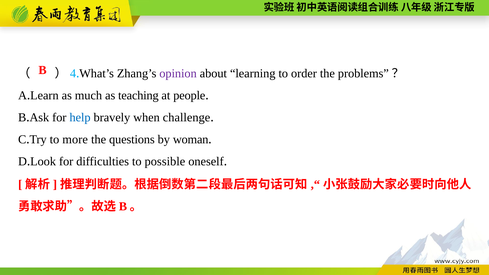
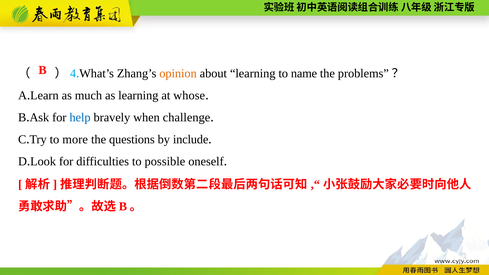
opinion colour: purple -> orange
order: order -> name
as teaching: teaching -> learning
people: people -> whose
woman: woman -> include
